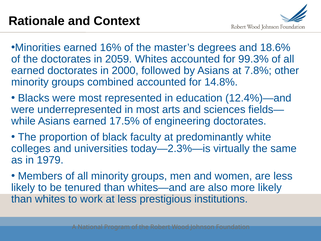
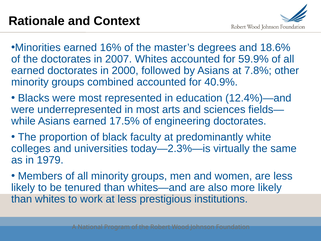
2059: 2059 -> 2007
99.3%: 99.3% -> 59.9%
14.8%: 14.8% -> 40.9%
